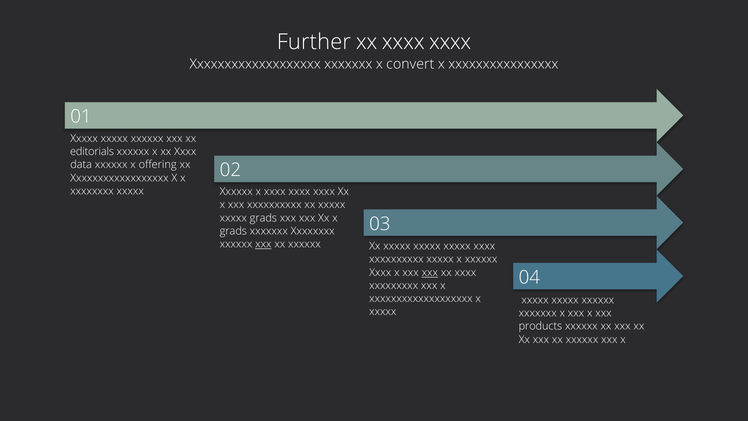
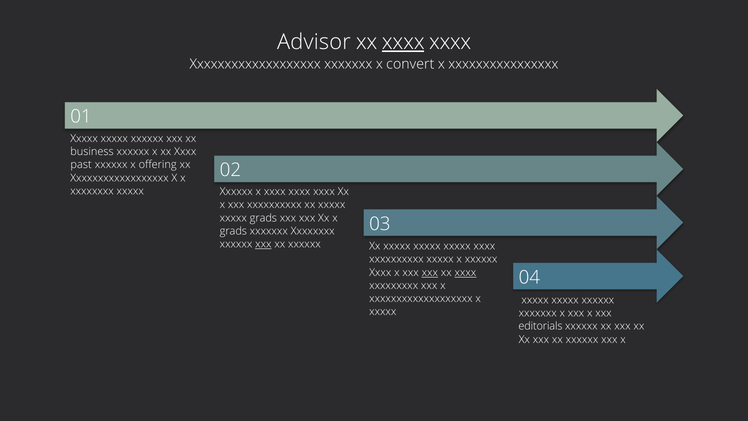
Further: Further -> Advisor
xxxx at (403, 42) underline: none -> present
editorials: editorials -> business
data: data -> past
xxxx at (465, 272) underline: none -> present
products: products -> editorials
